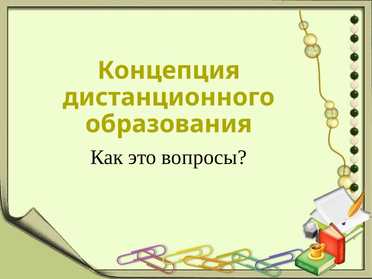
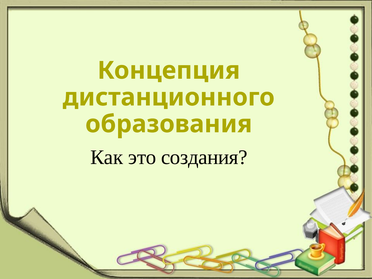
вопросы: вопросы -> создания
